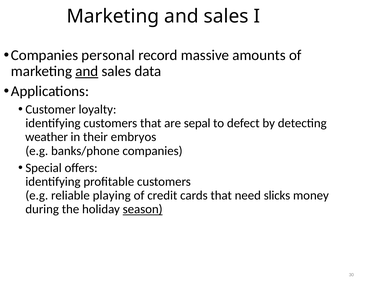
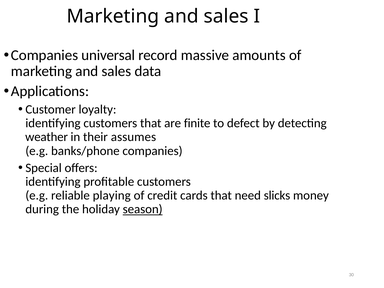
personal: personal -> universal
and at (87, 71) underline: present -> none
sepal: sepal -> finite
embryos: embryos -> assumes
